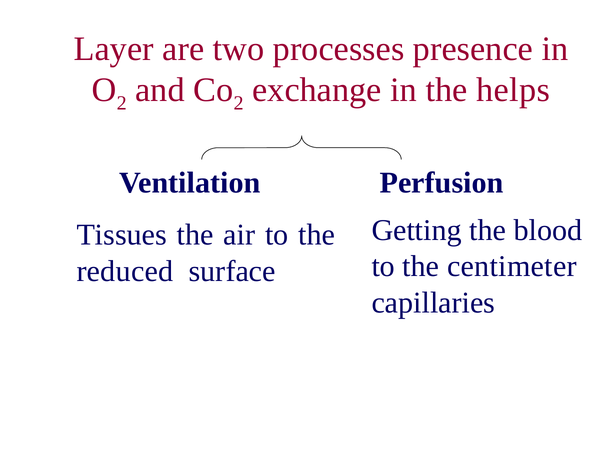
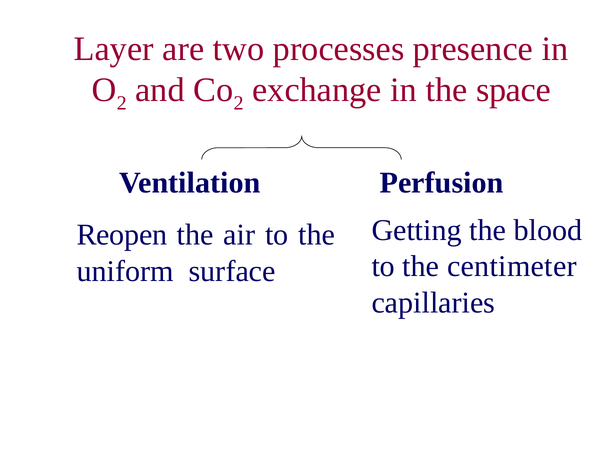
helps: helps -> space
Tissues: Tissues -> Reopen
reduced: reduced -> uniform
